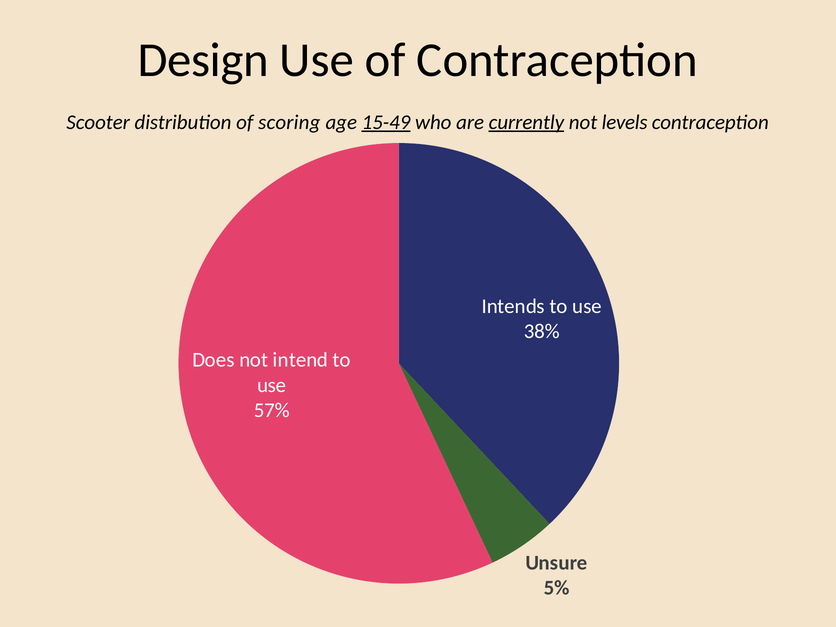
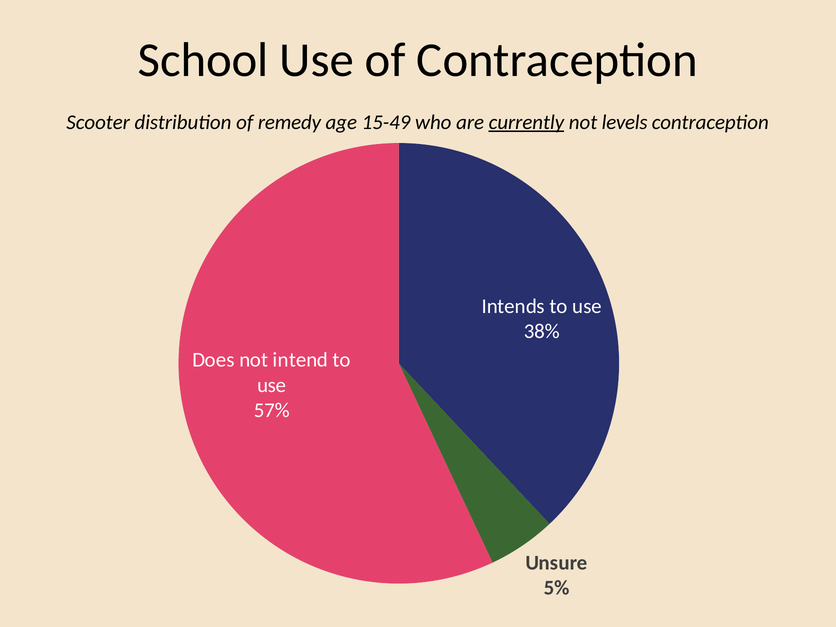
Design: Design -> School
scoring: scoring -> remedy
15-49 underline: present -> none
